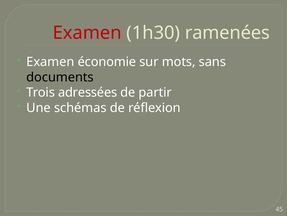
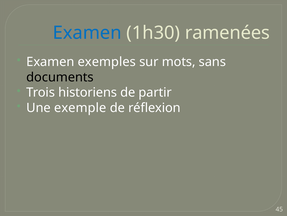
Examen at (87, 33) colour: red -> blue
économie: économie -> exemples
adressées: adressées -> historiens
schémas: schémas -> exemple
